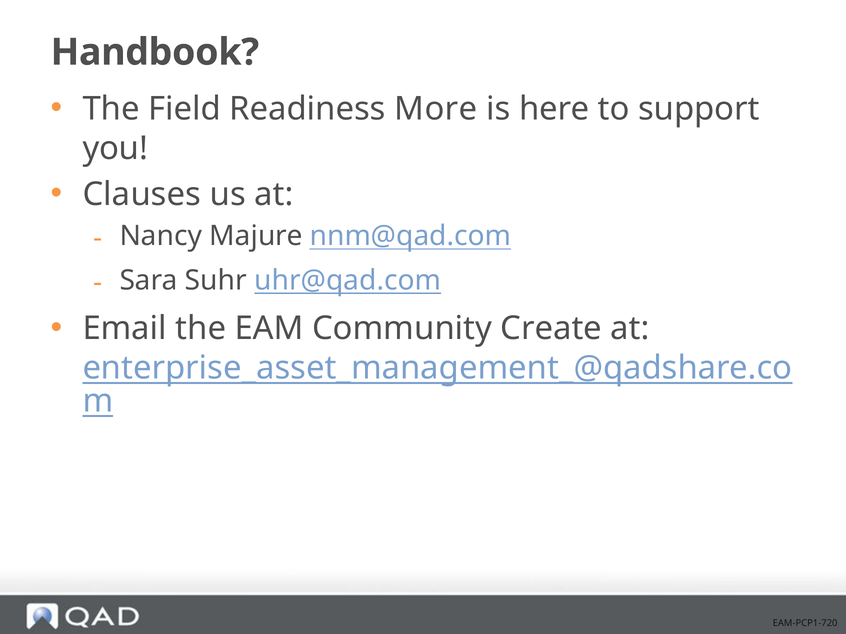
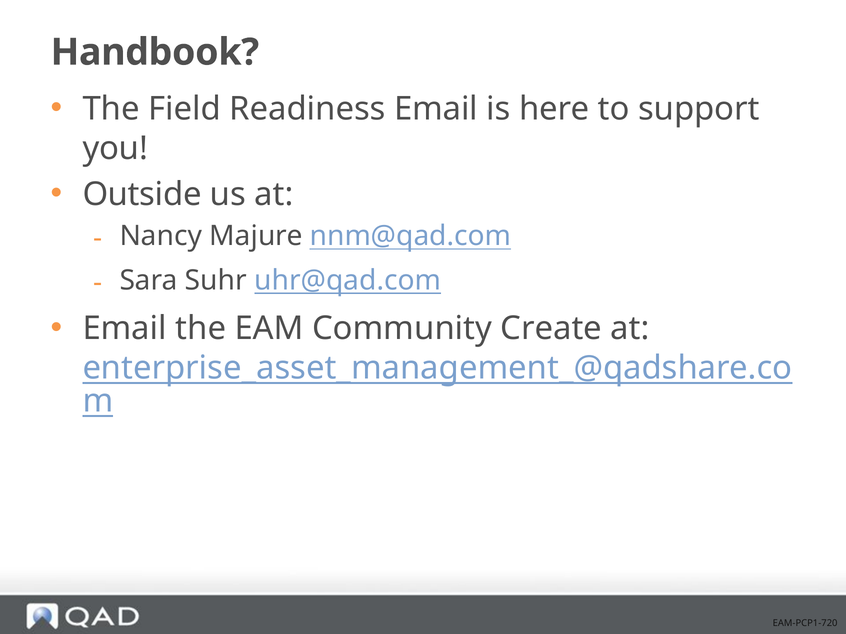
Readiness More: More -> Email
Clauses: Clauses -> Outside
